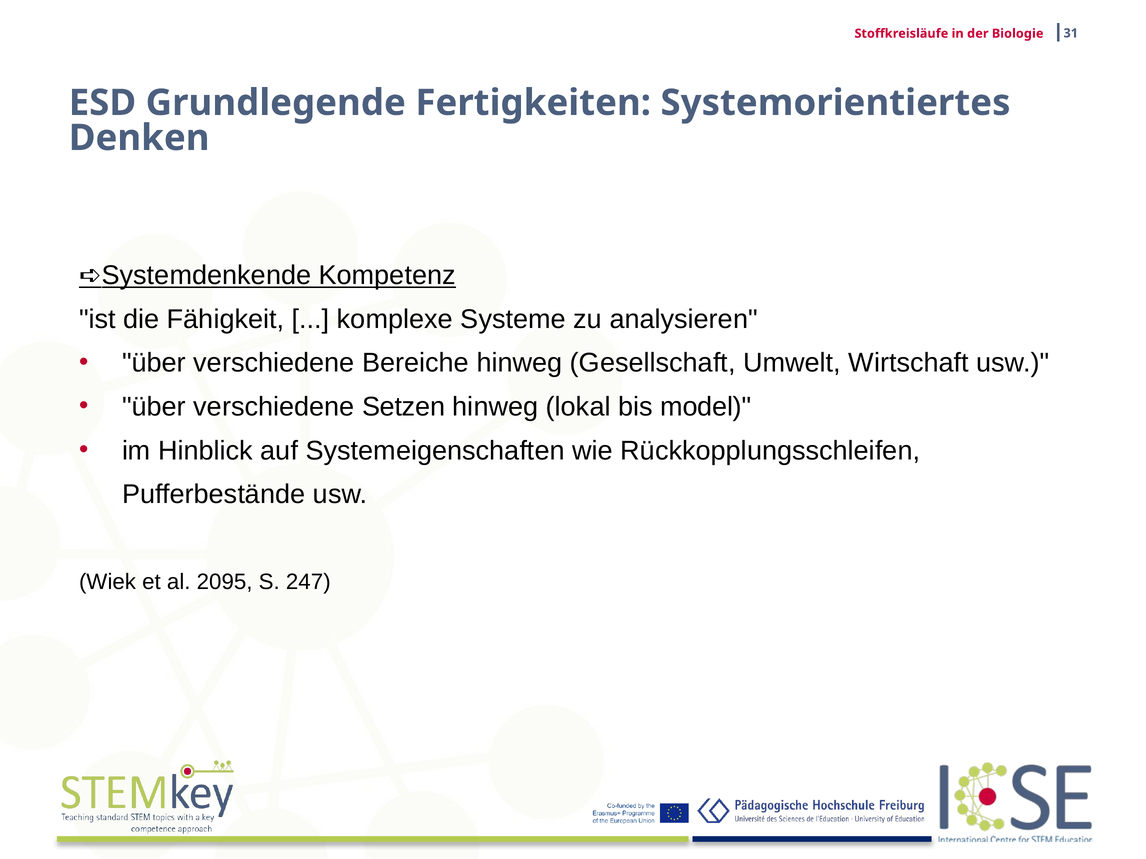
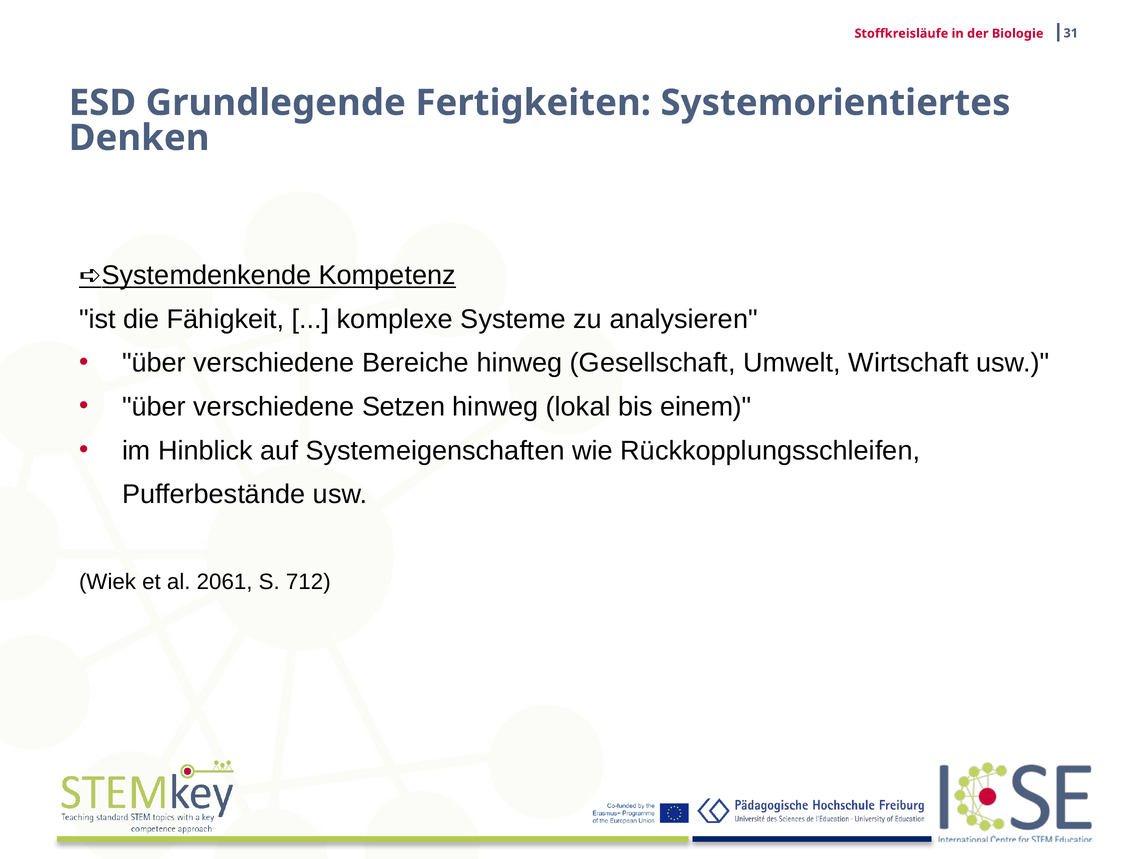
model: model -> einem
2095: 2095 -> 2061
247: 247 -> 712
